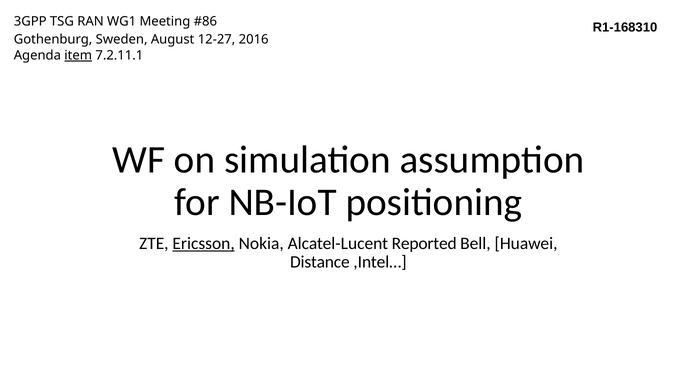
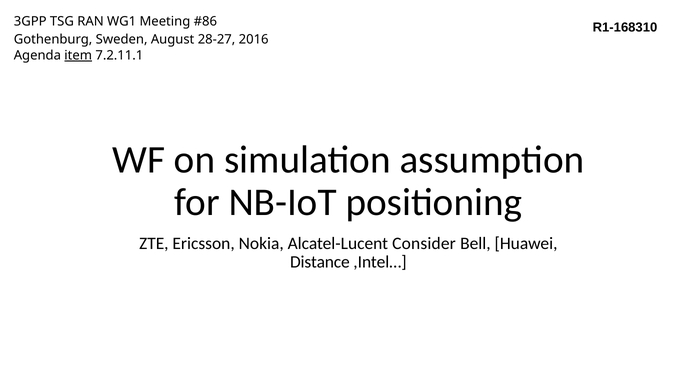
12-27: 12-27 -> 28-27
Ericsson underline: present -> none
Reported: Reported -> Consider
